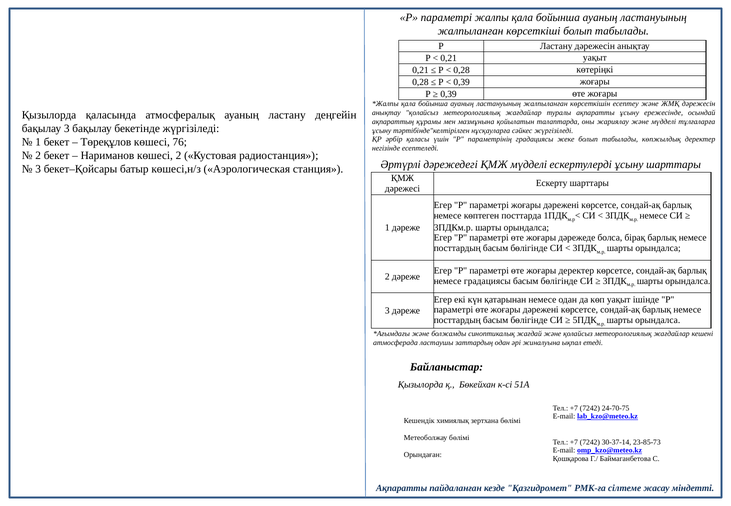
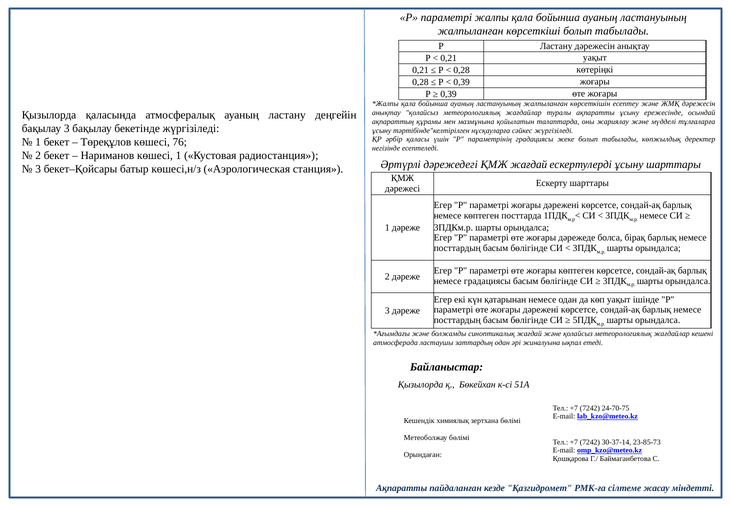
көшесі 2: 2 -> 1
ҚМЖ мүдделі: мүдделі -> жағдай
жоғары деректер: деректер -> көптеген
